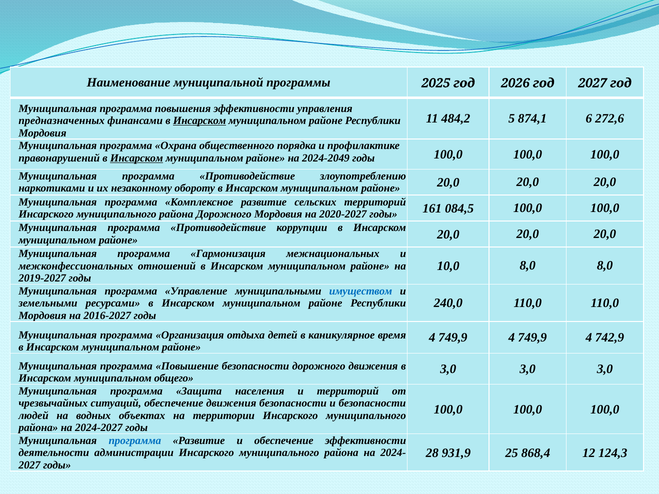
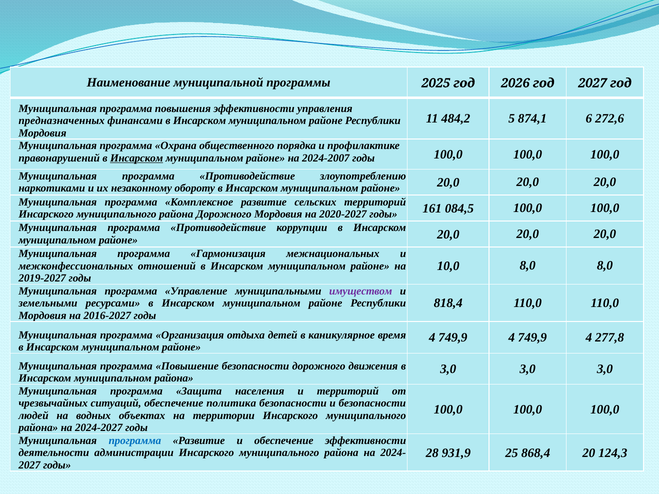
Инсарском at (200, 121) underline: present -> none
2024-2049: 2024-2049 -> 2024-2007
имуществом colour: blue -> purple
240,0: 240,0 -> 818,4
742,9: 742,9 -> 277,8
муниципальном общего: общего -> района
обеспечение движения: движения -> политика
12: 12 -> 20
